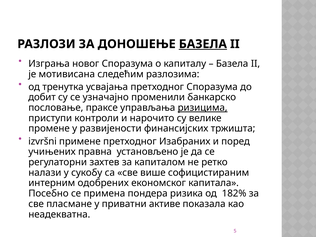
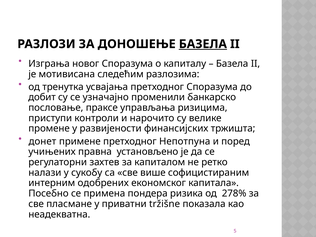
ризицима underline: present -> none
izvršni: izvršni -> донет
Изабраних: Изабраних -> Непотпуна
182%: 182% -> 278%
активе: активе -> tržišne
